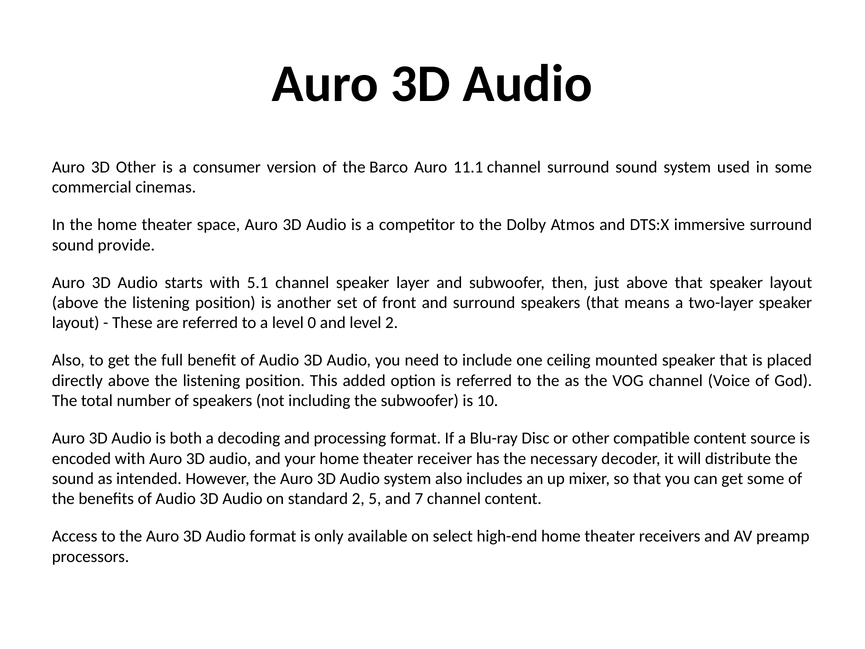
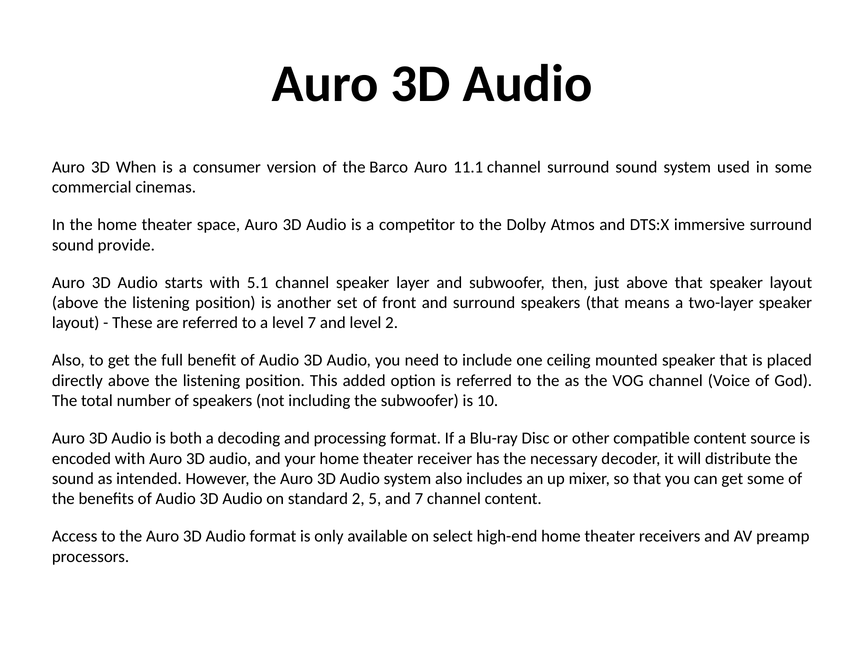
3D Other: Other -> When
level 0: 0 -> 7
